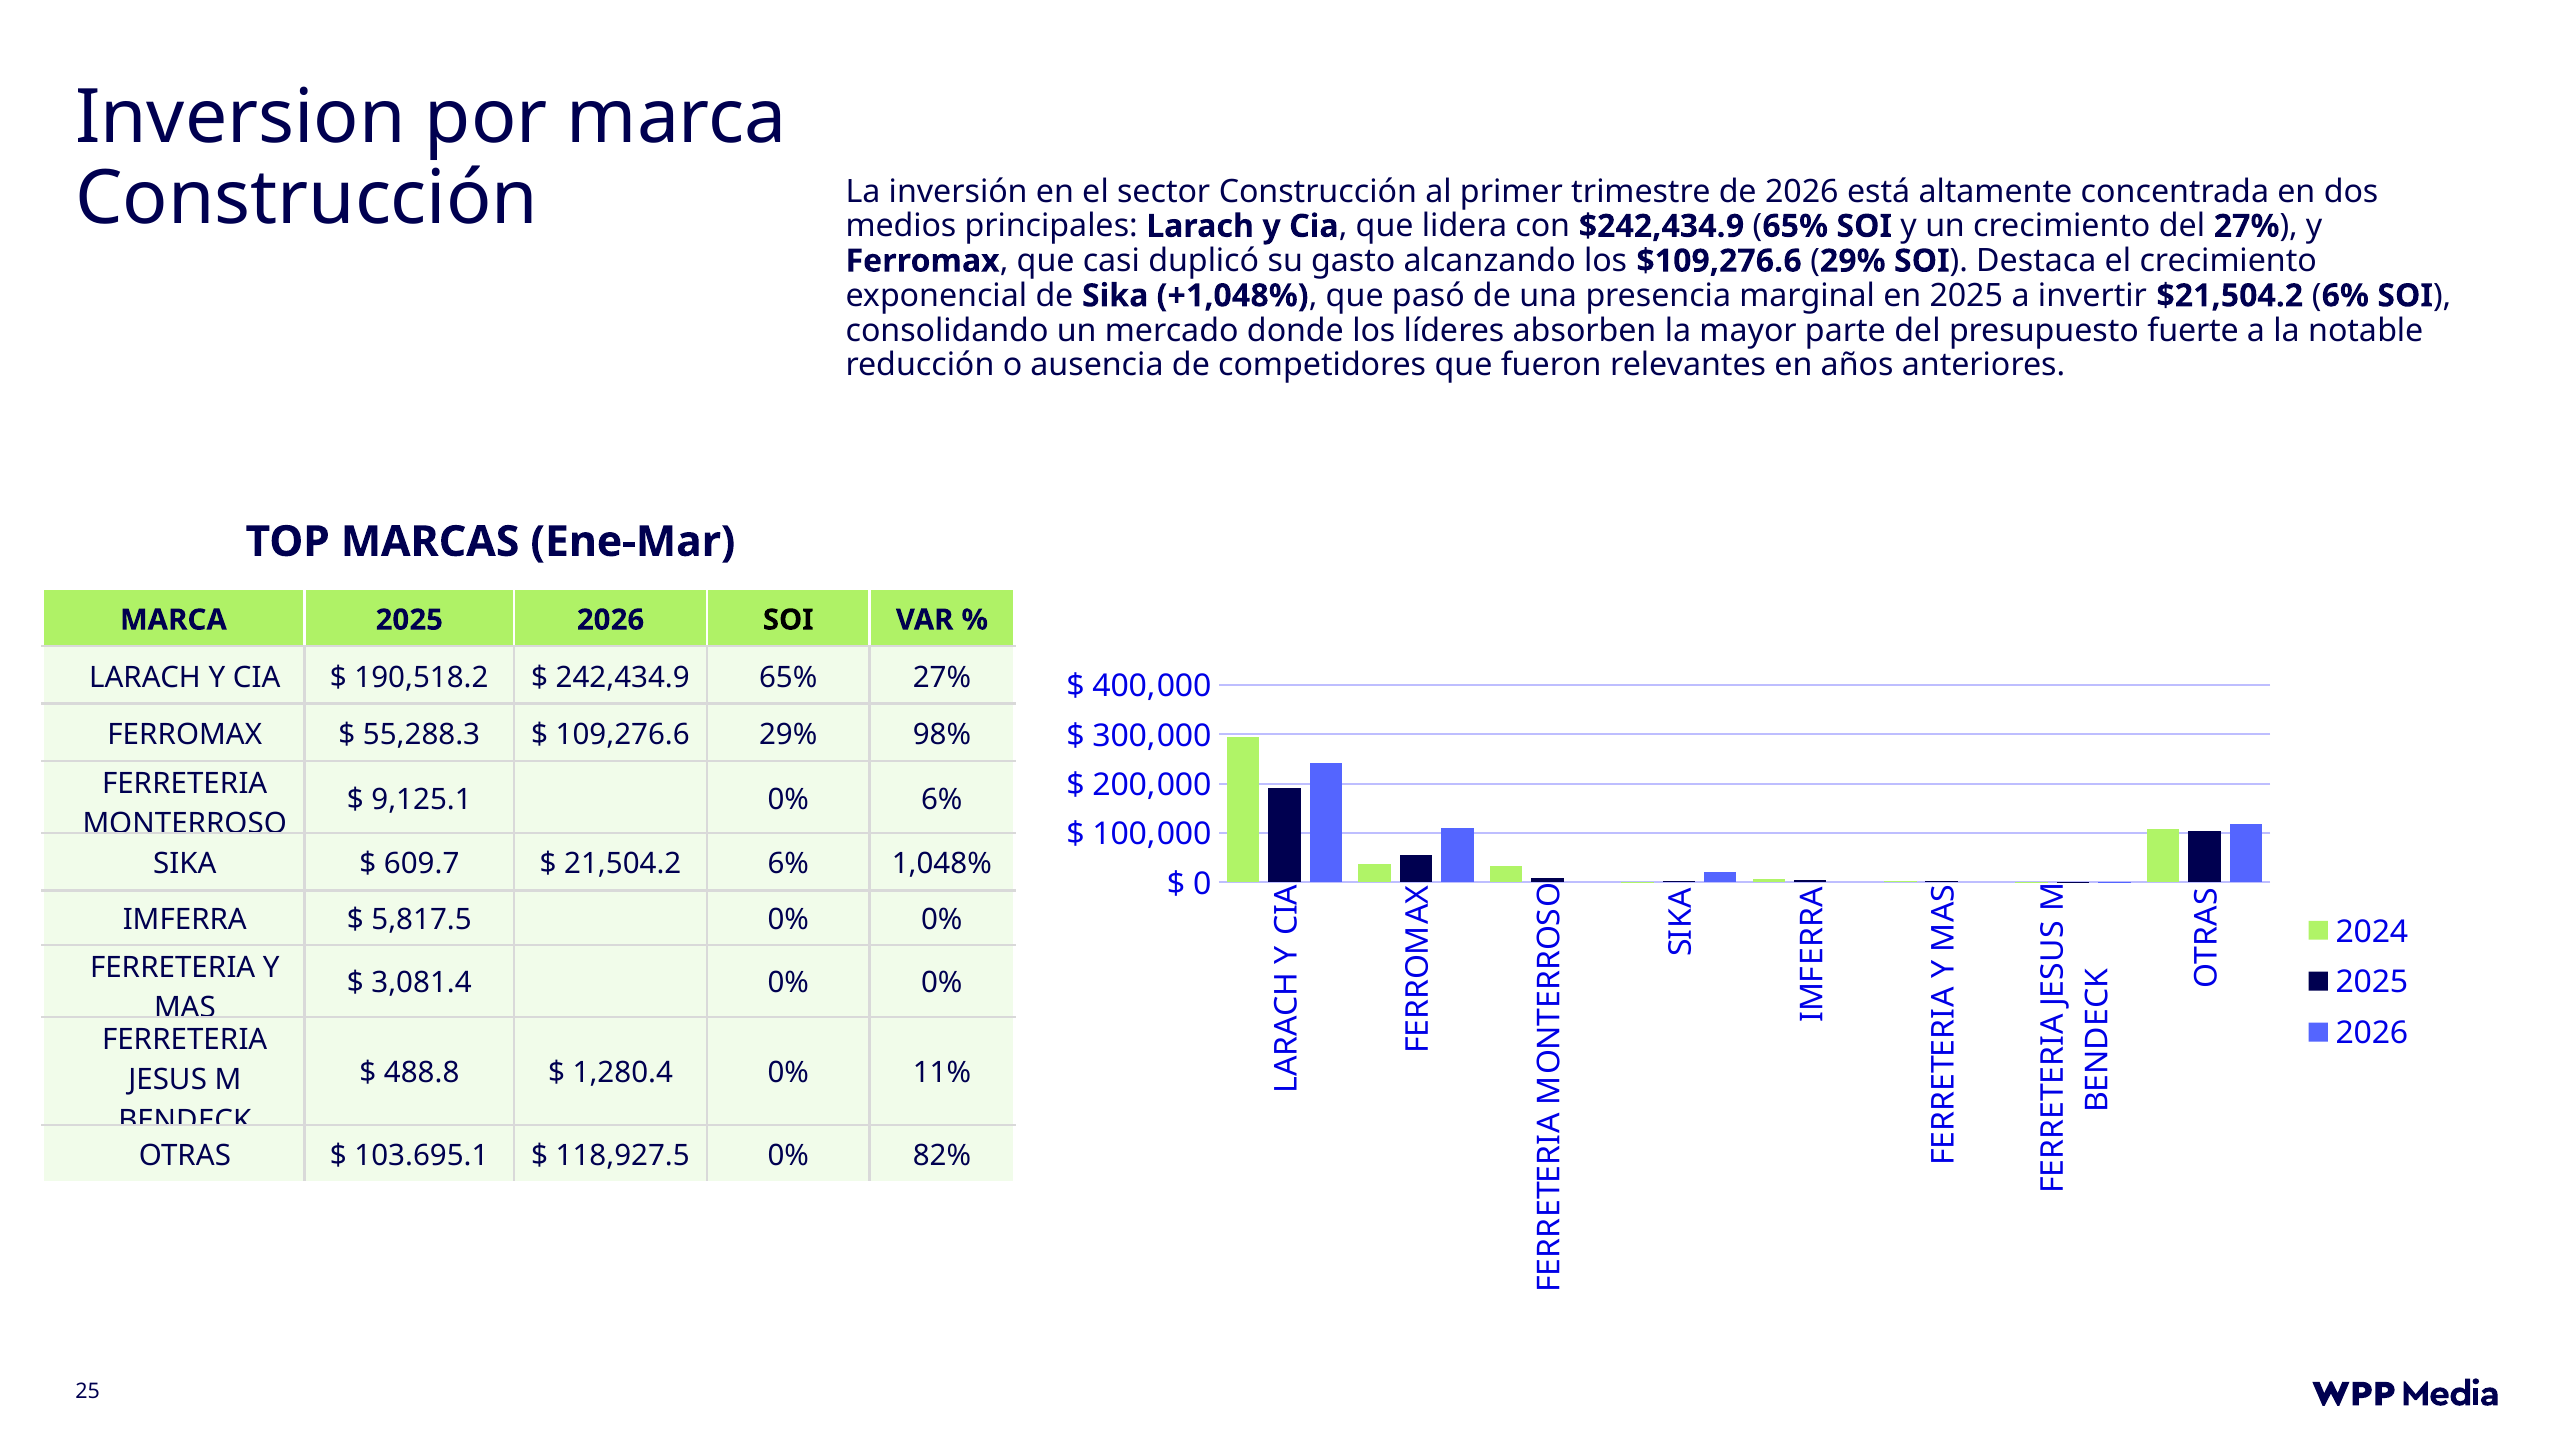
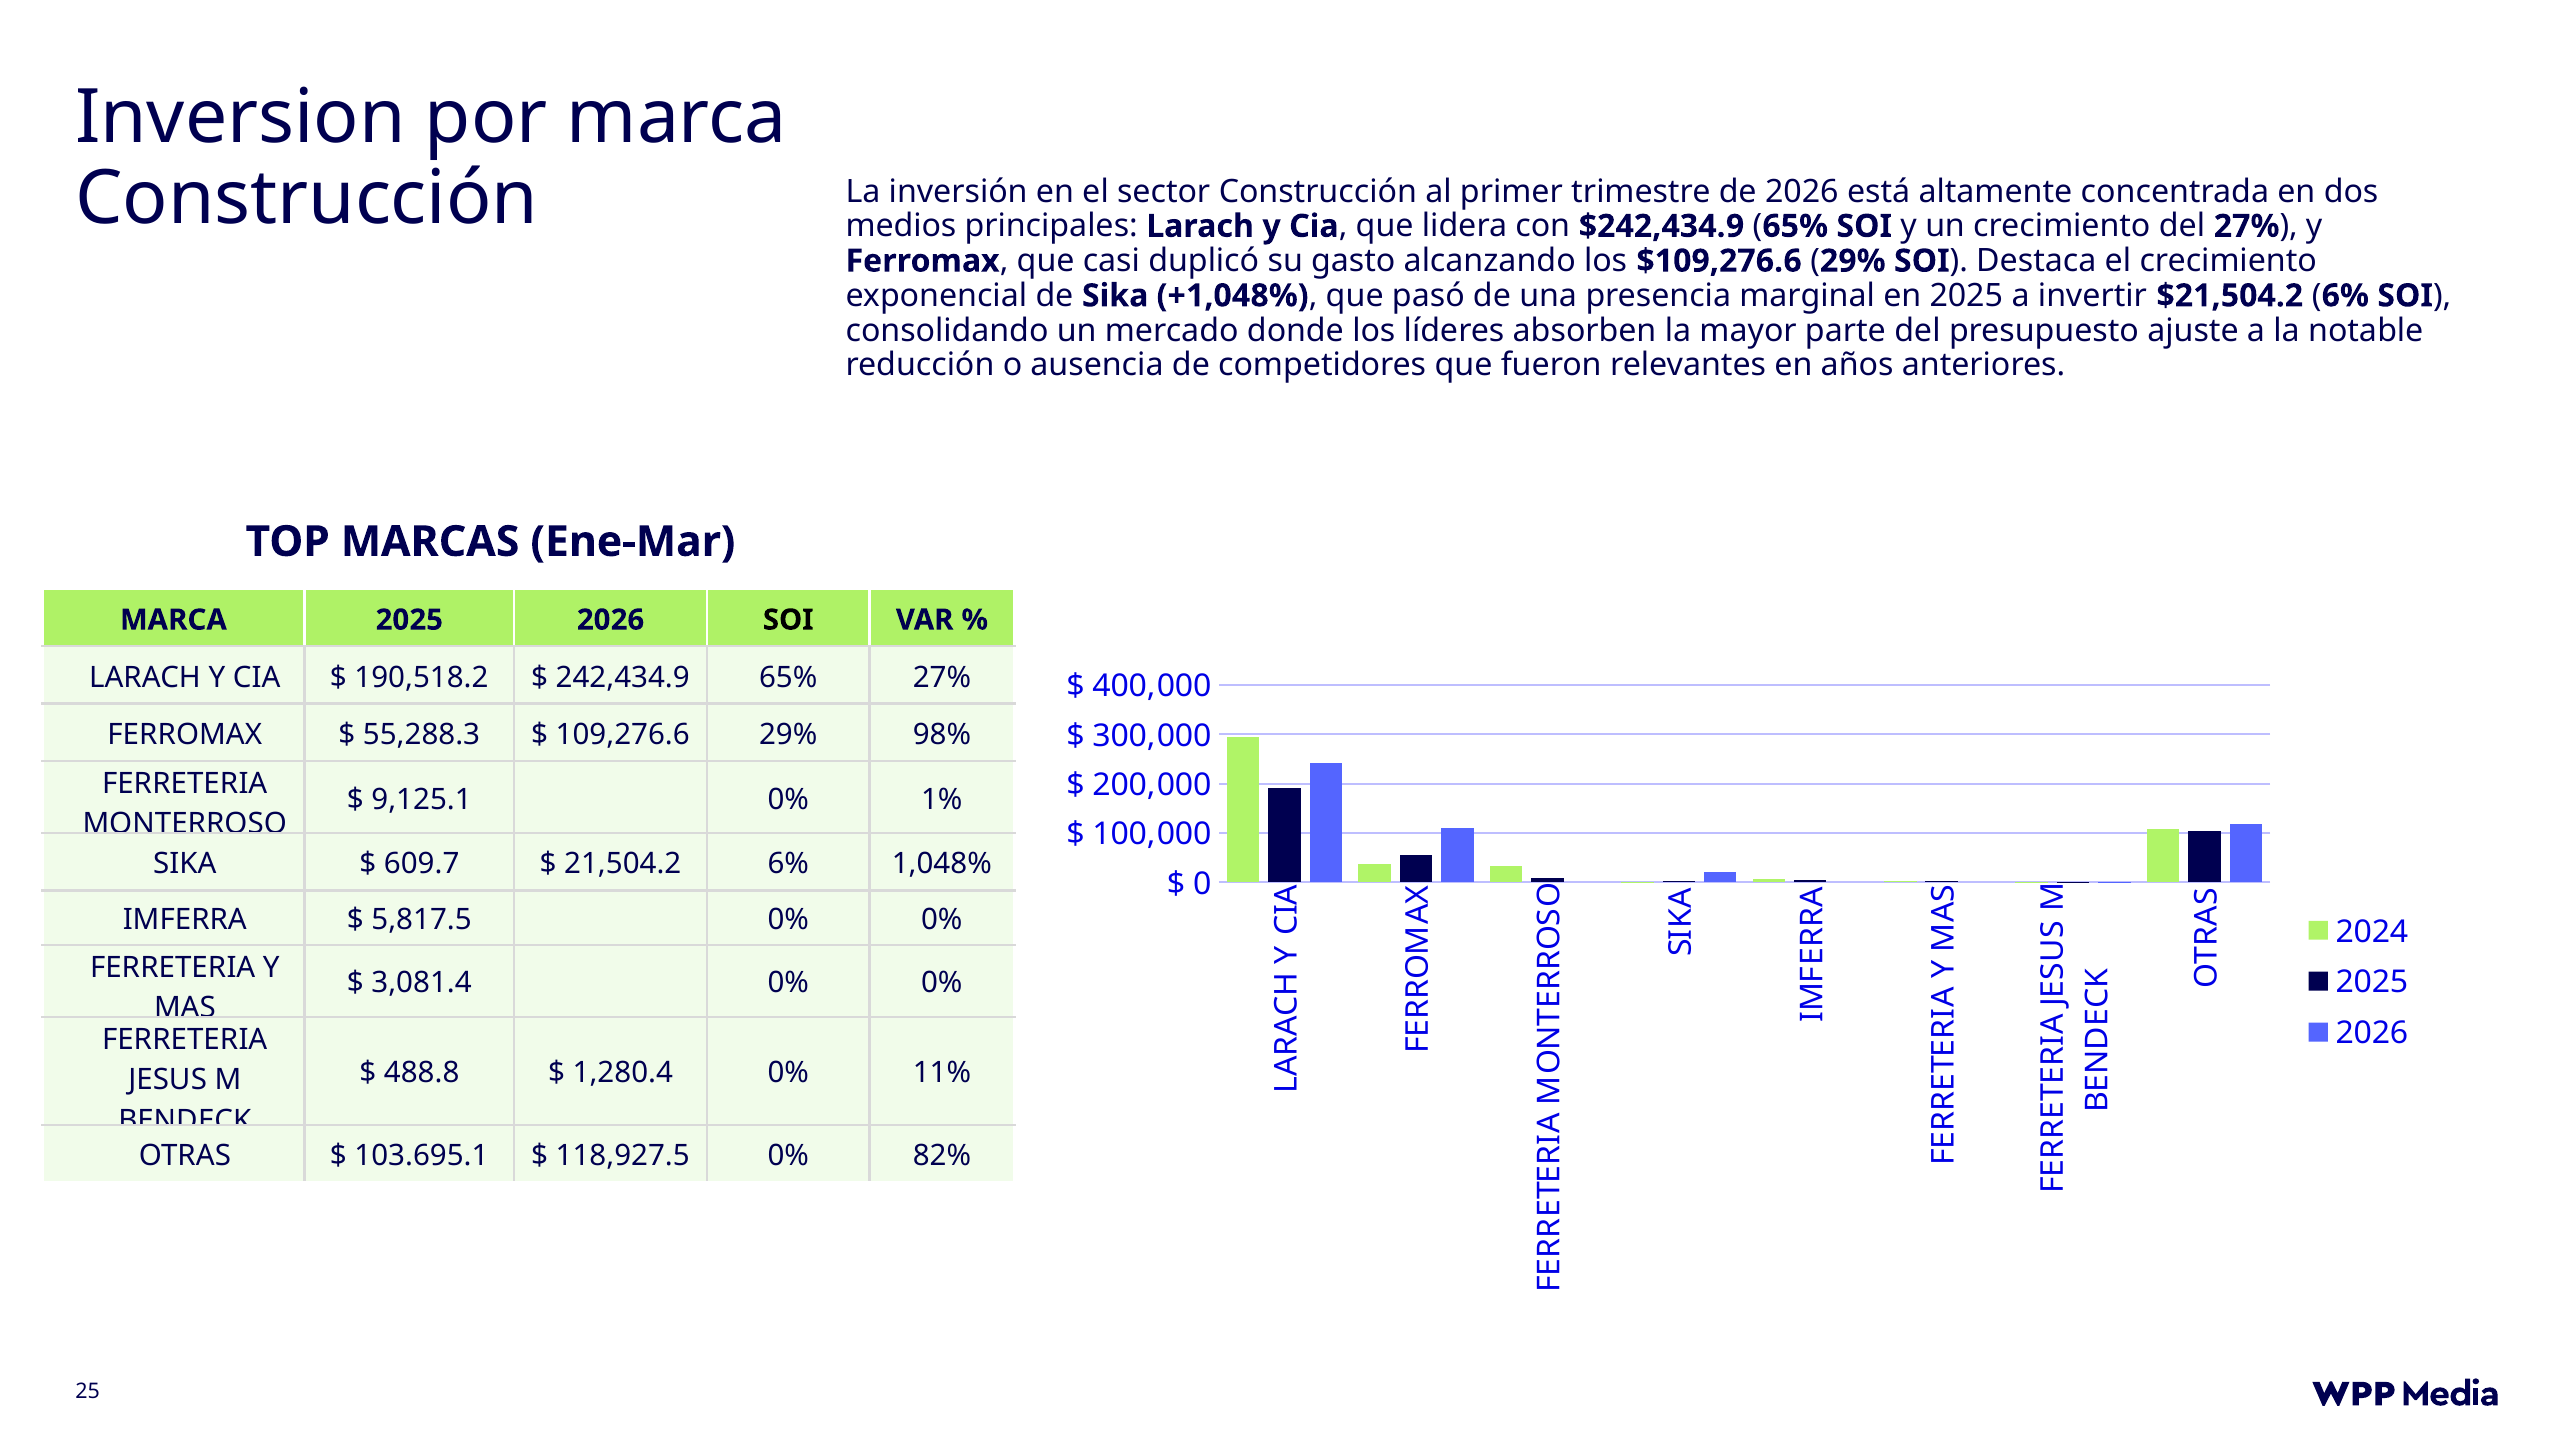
fuerte: fuerte -> ajuste
0% 6%: 6% -> 1%
